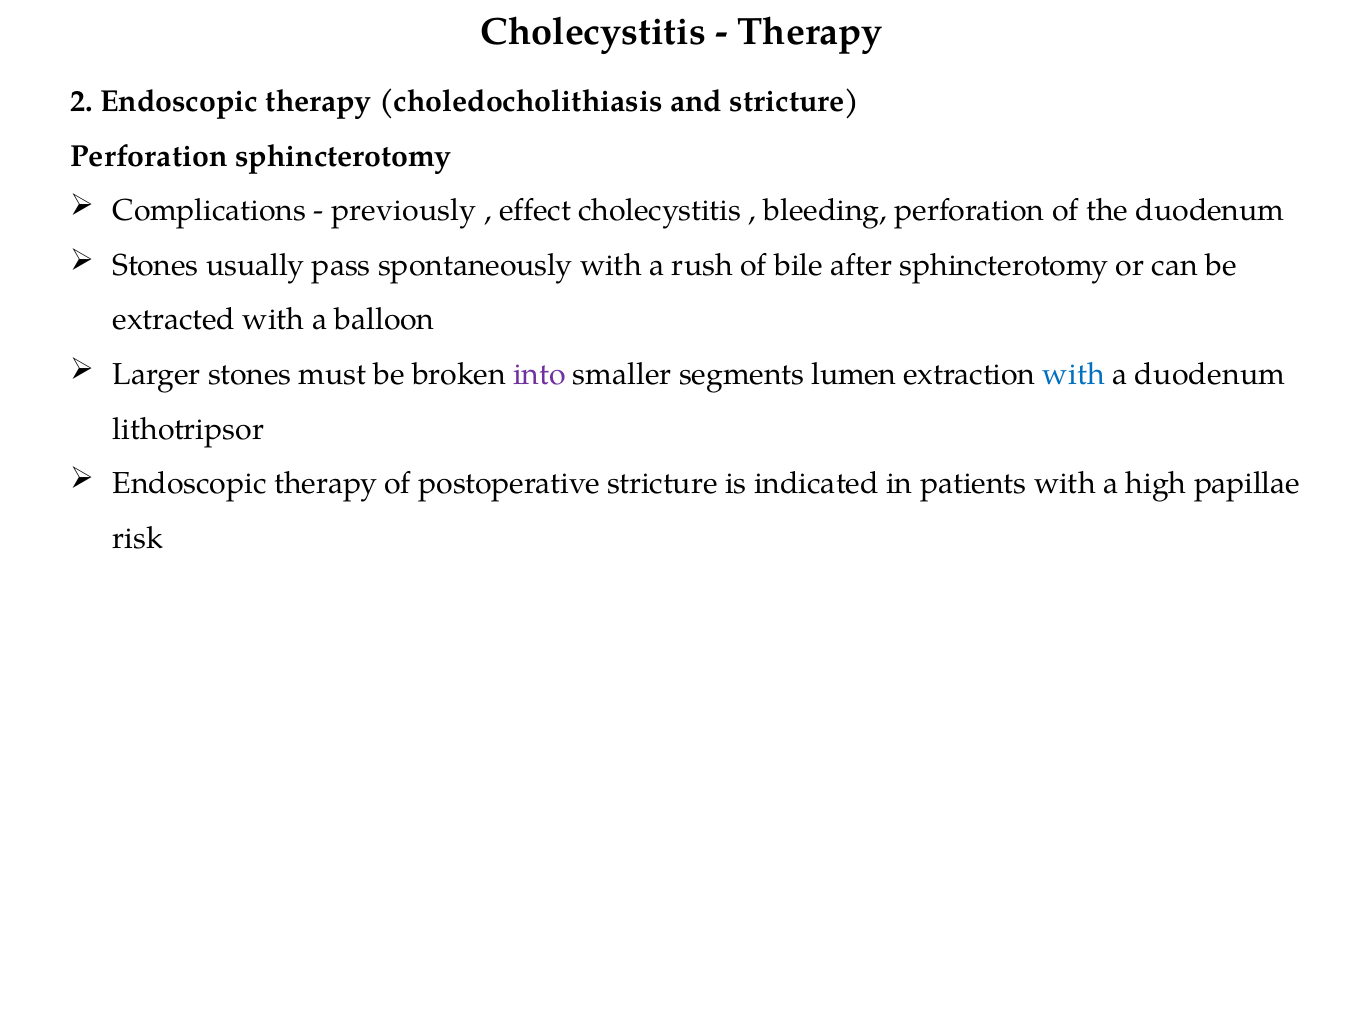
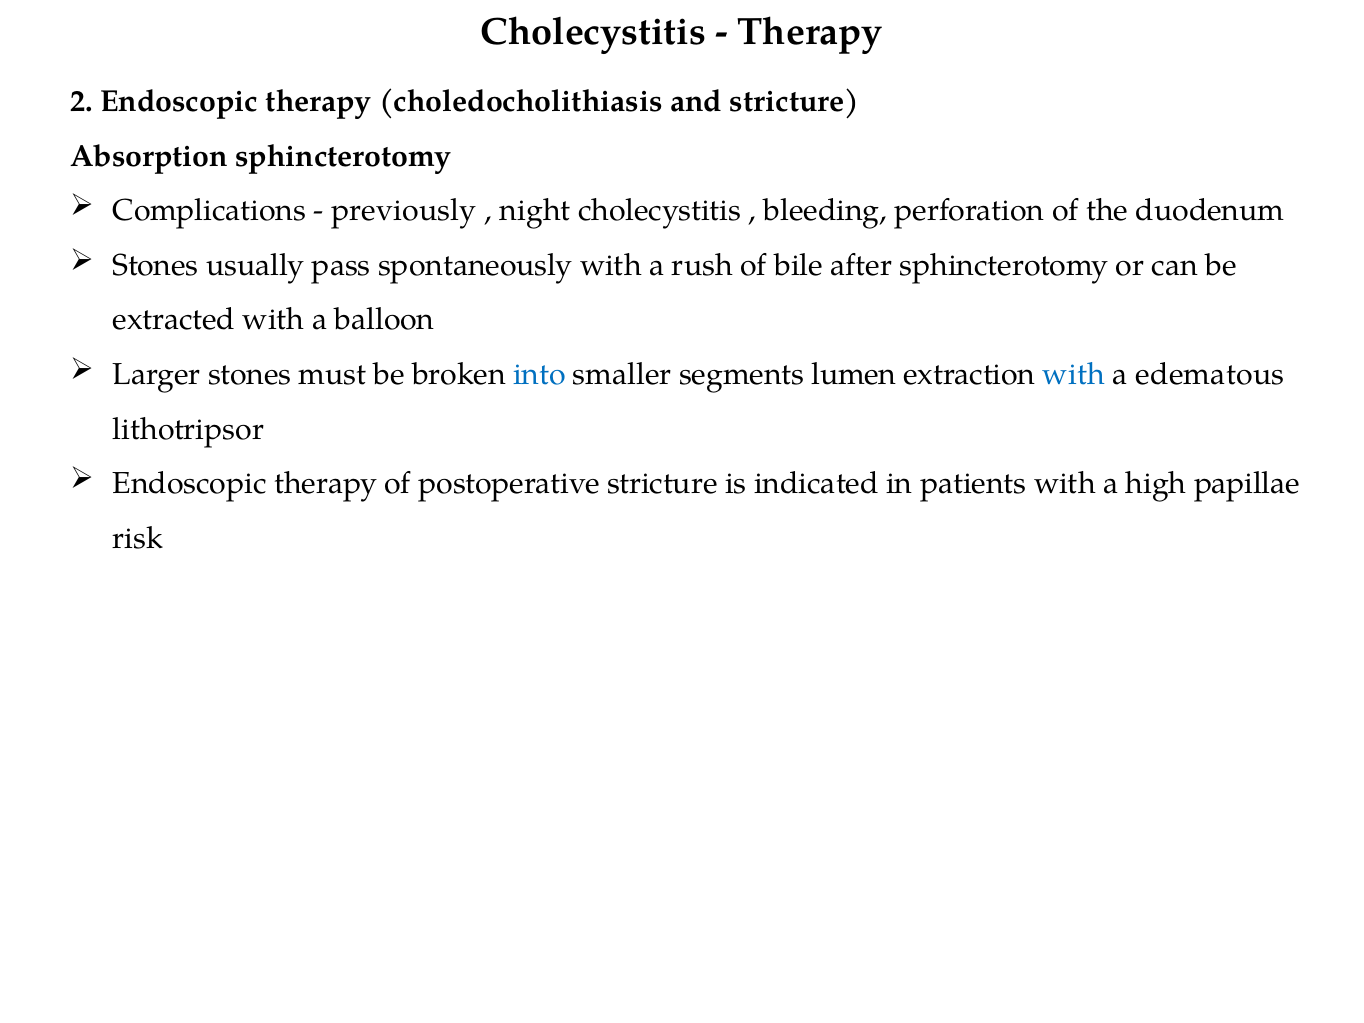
Perforation at (149, 156): Perforation -> Absorption
effect: effect -> night
into colour: purple -> blue
a duodenum: duodenum -> edematous
